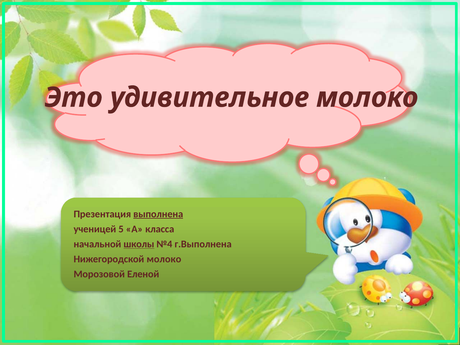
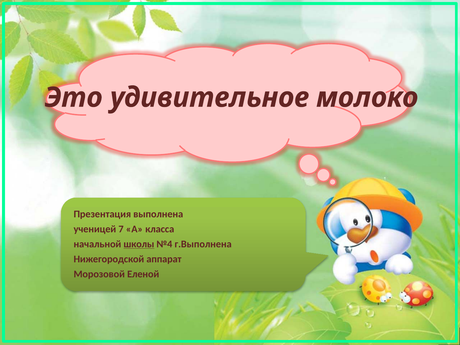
выполнена underline: present -> none
5: 5 -> 7
Нижегородской молоко: молоко -> аппарат
